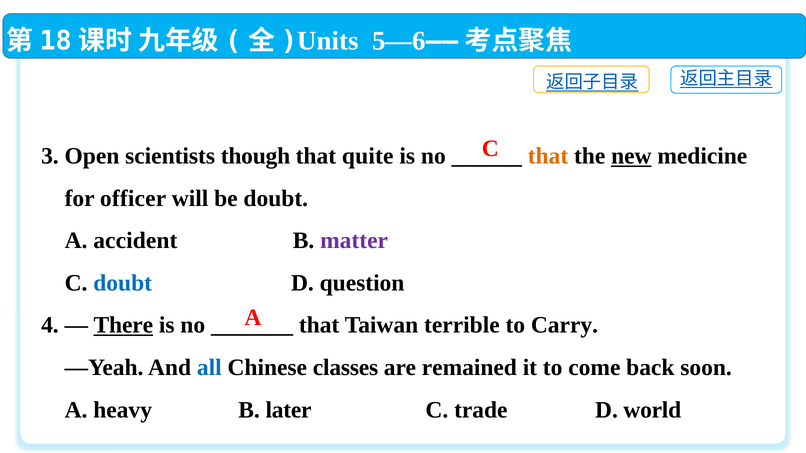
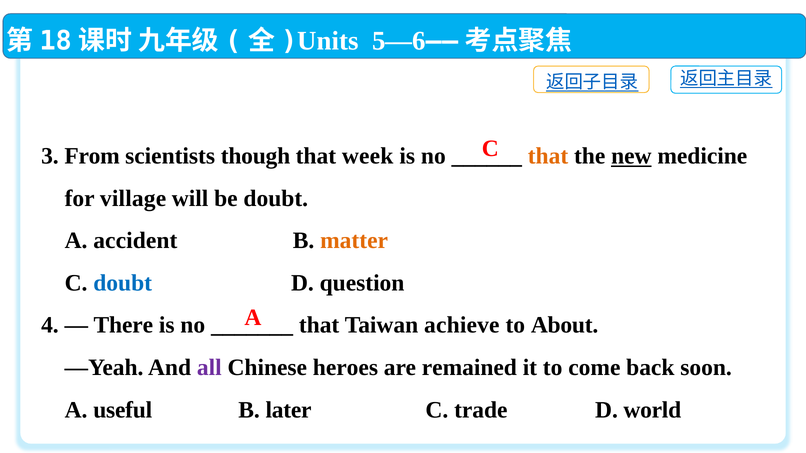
Open: Open -> From
quite: quite -> week
officer: officer -> village
matter colour: purple -> orange
There underline: present -> none
terrible: terrible -> achieve
Carry: Carry -> About
all colour: blue -> purple
classes: classes -> heroes
heavy: heavy -> useful
